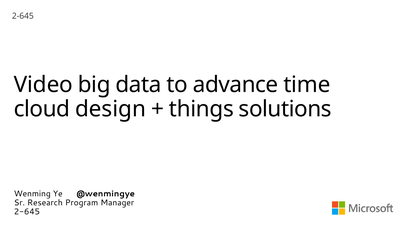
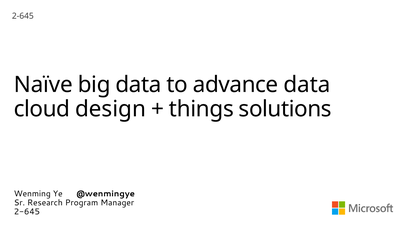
Video: Video -> Naïve
advance time: time -> data
